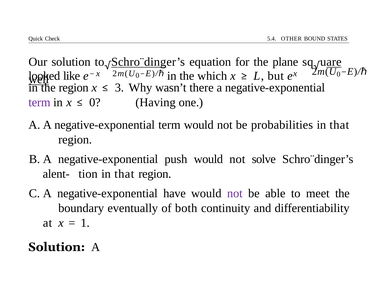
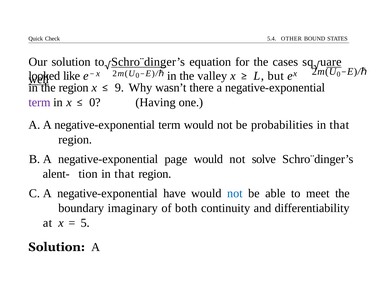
plane: plane -> cases
which: which -> valley
3: 3 -> 9
push: push -> page
not at (235, 193) colour: purple -> blue
eventually: eventually -> imaginary
1: 1 -> 5
